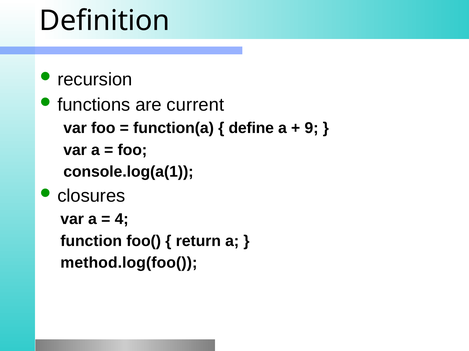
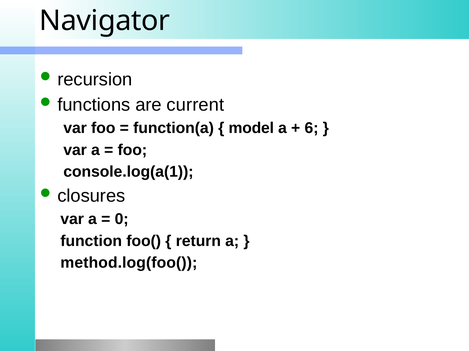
Definition: Definition -> Navigator
define: define -> model
9: 9 -> 6
4: 4 -> 0
